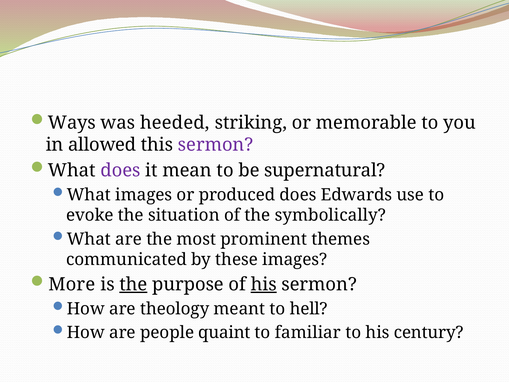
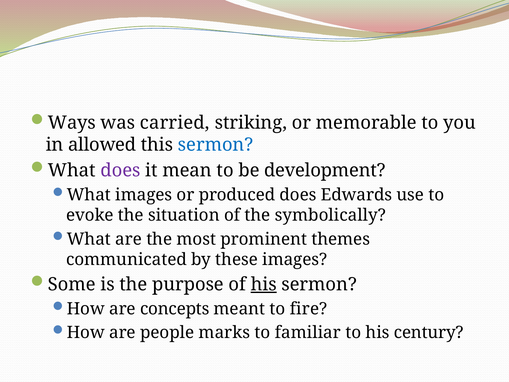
heeded: heeded -> carried
sermon at (216, 145) colour: purple -> blue
supernatural: supernatural -> development
More: More -> Some
the at (133, 284) underline: present -> none
theology: theology -> concepts
hell: hell -> fire
quaint: quaint -> marks
